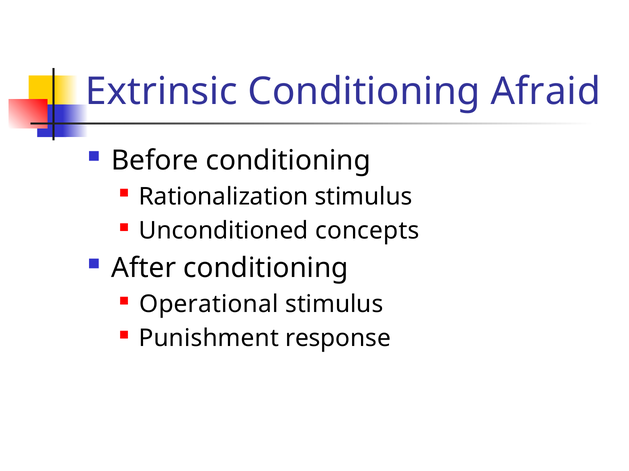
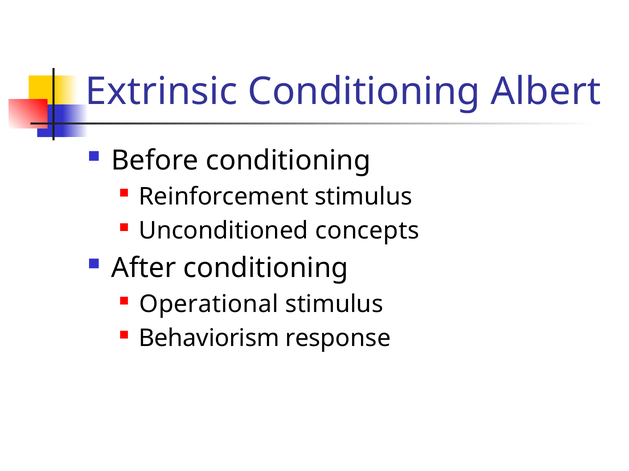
Afraid: Afraid -> Albert
Rationalization: Rationalization -> Reinforcement
Punishment: Punishment -> Behaviorism
